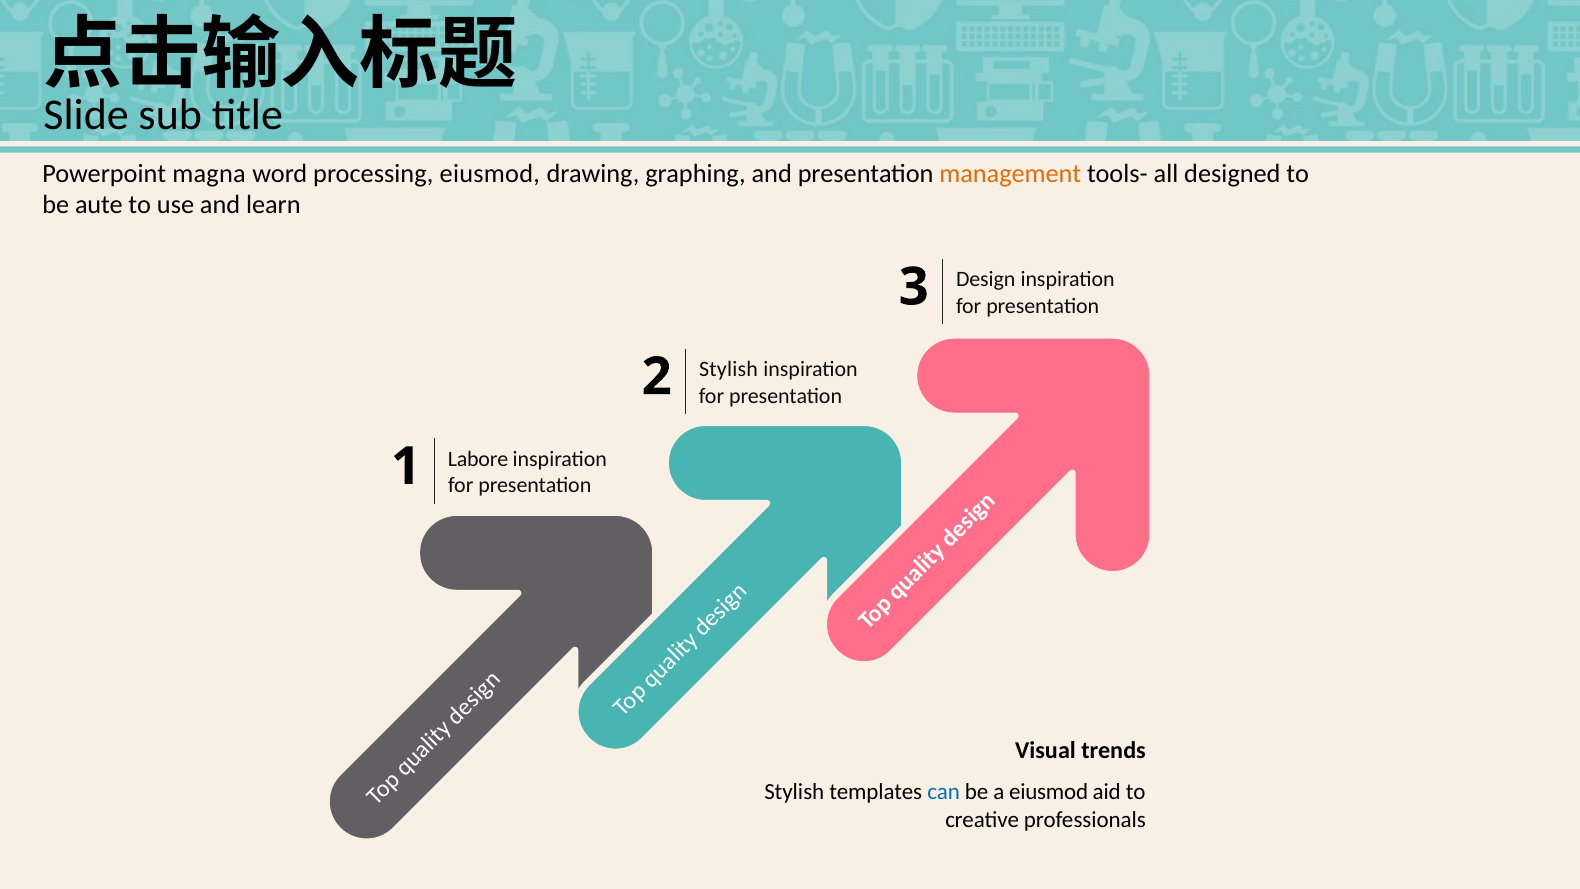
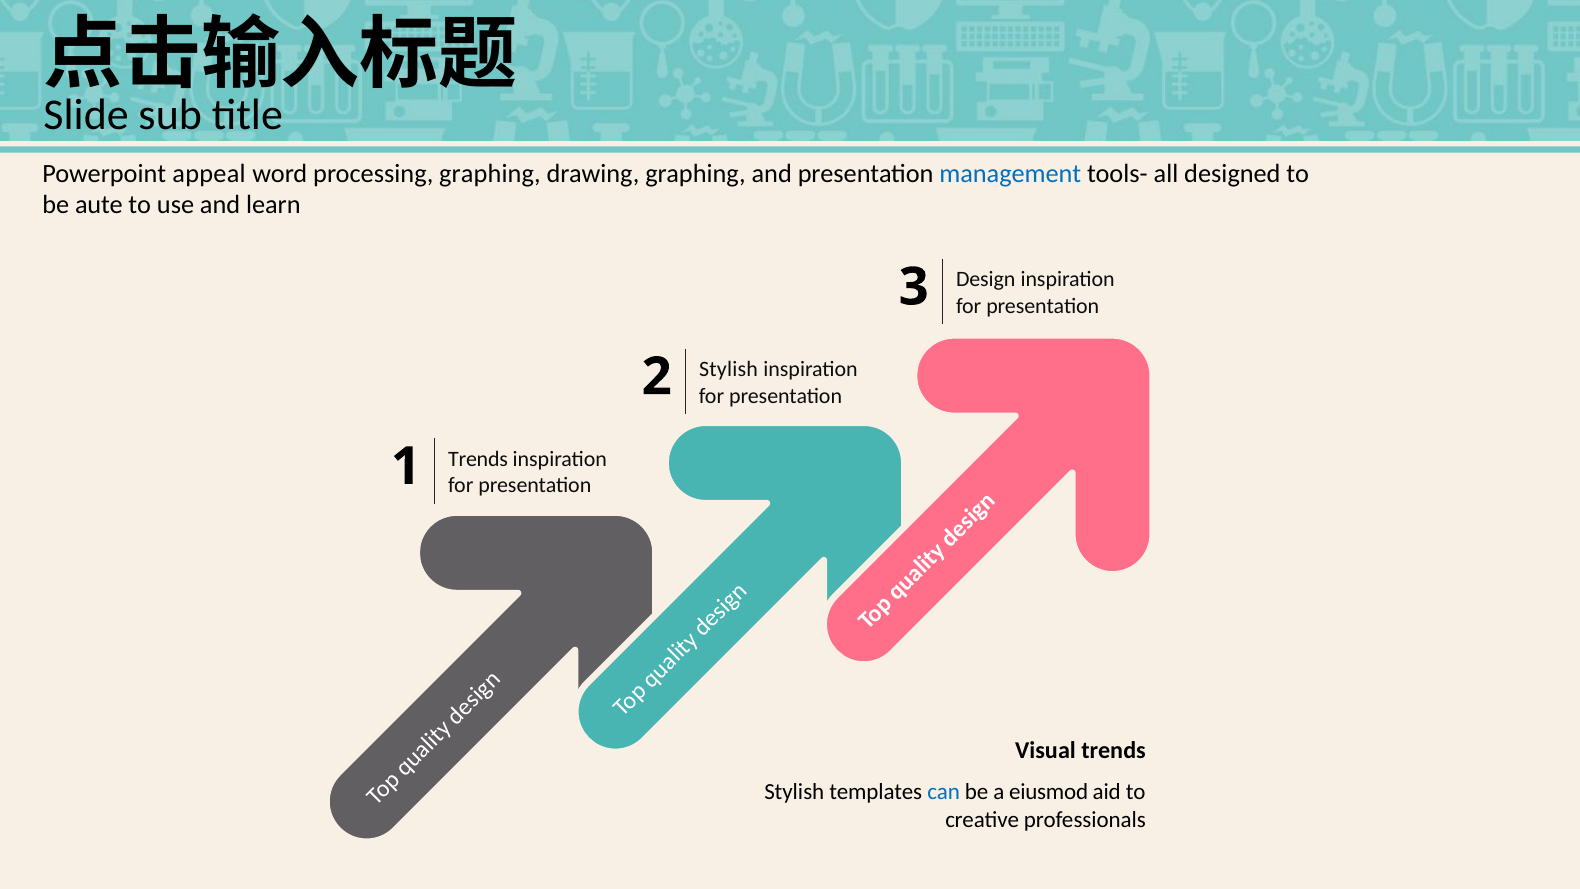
magna: magna -> appeal
processing eiusmod: eiusmod -> graphing
management colour: orange -> blue
Labore at (478, 459): Labore -> Trends
